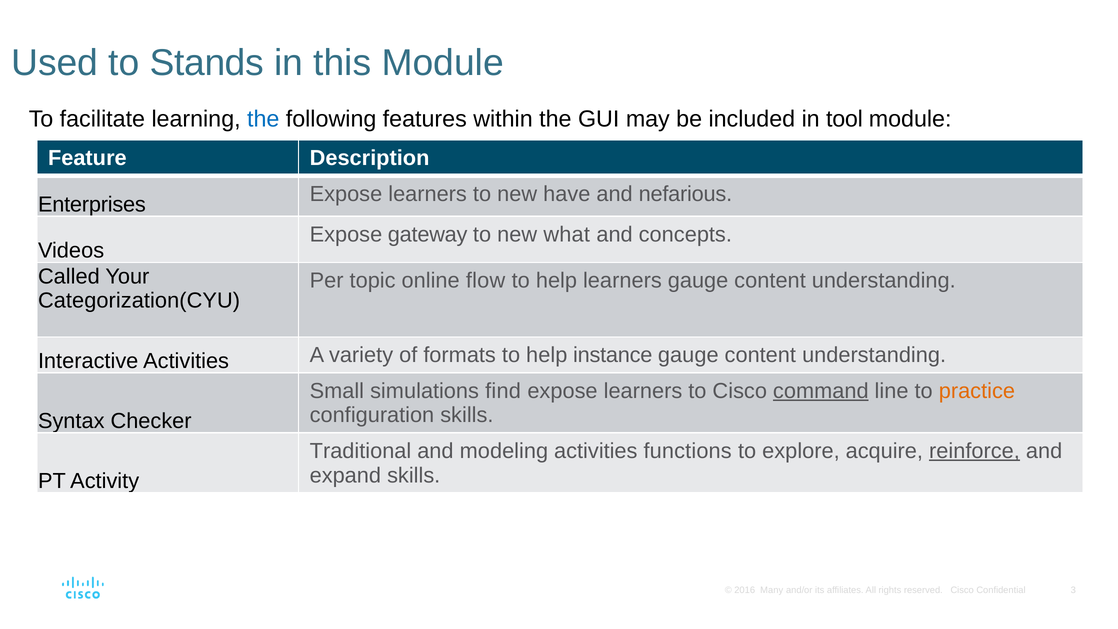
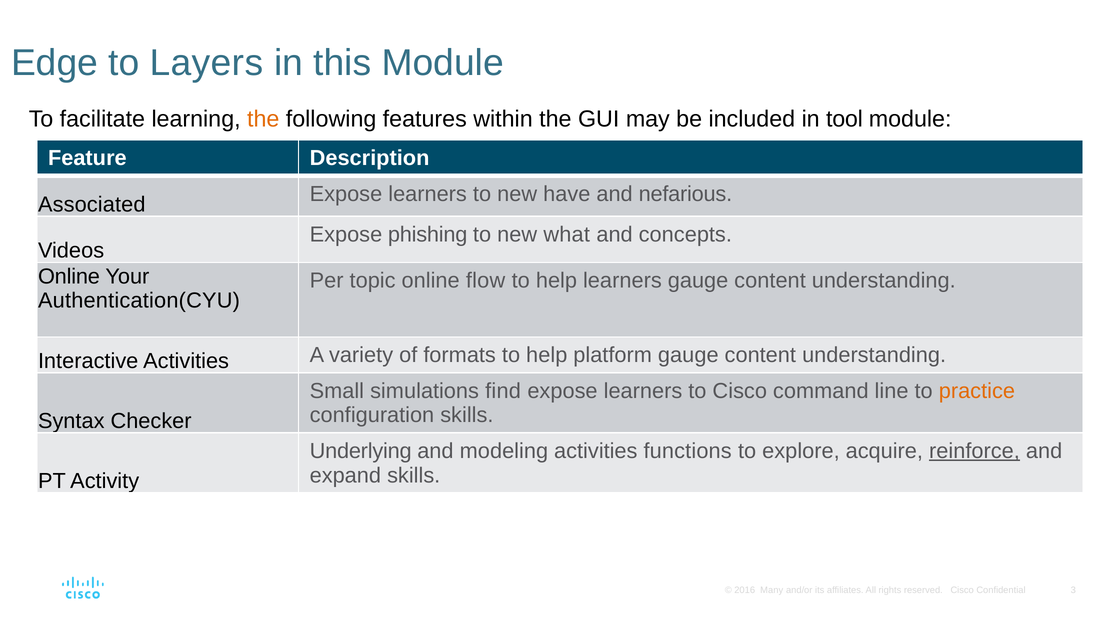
Used: Used -> Edge
Stands: Stands -> Layers
the at (263, 119) colour: blue -> orange
Enterprises: Enterprises -> Associated
gateway: gateway -> phishing
Called at (69, 276): Called -> Online
Categorization(CYU: Categorization(CYU -> Authentication(CYU
instance: instance -> platform
command underline: present -> none
Traditional: Traditional -> Underlying
